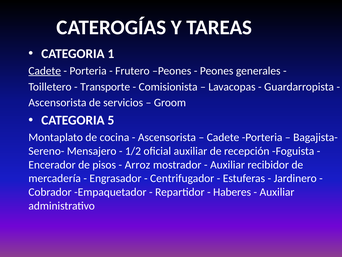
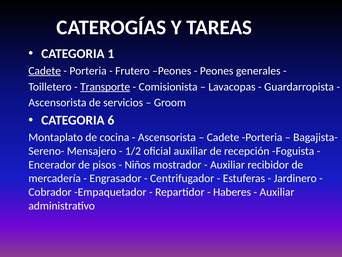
Transporte underline: none -> present
5: 5 -> 6
Arroz: Arroz -> Niños
